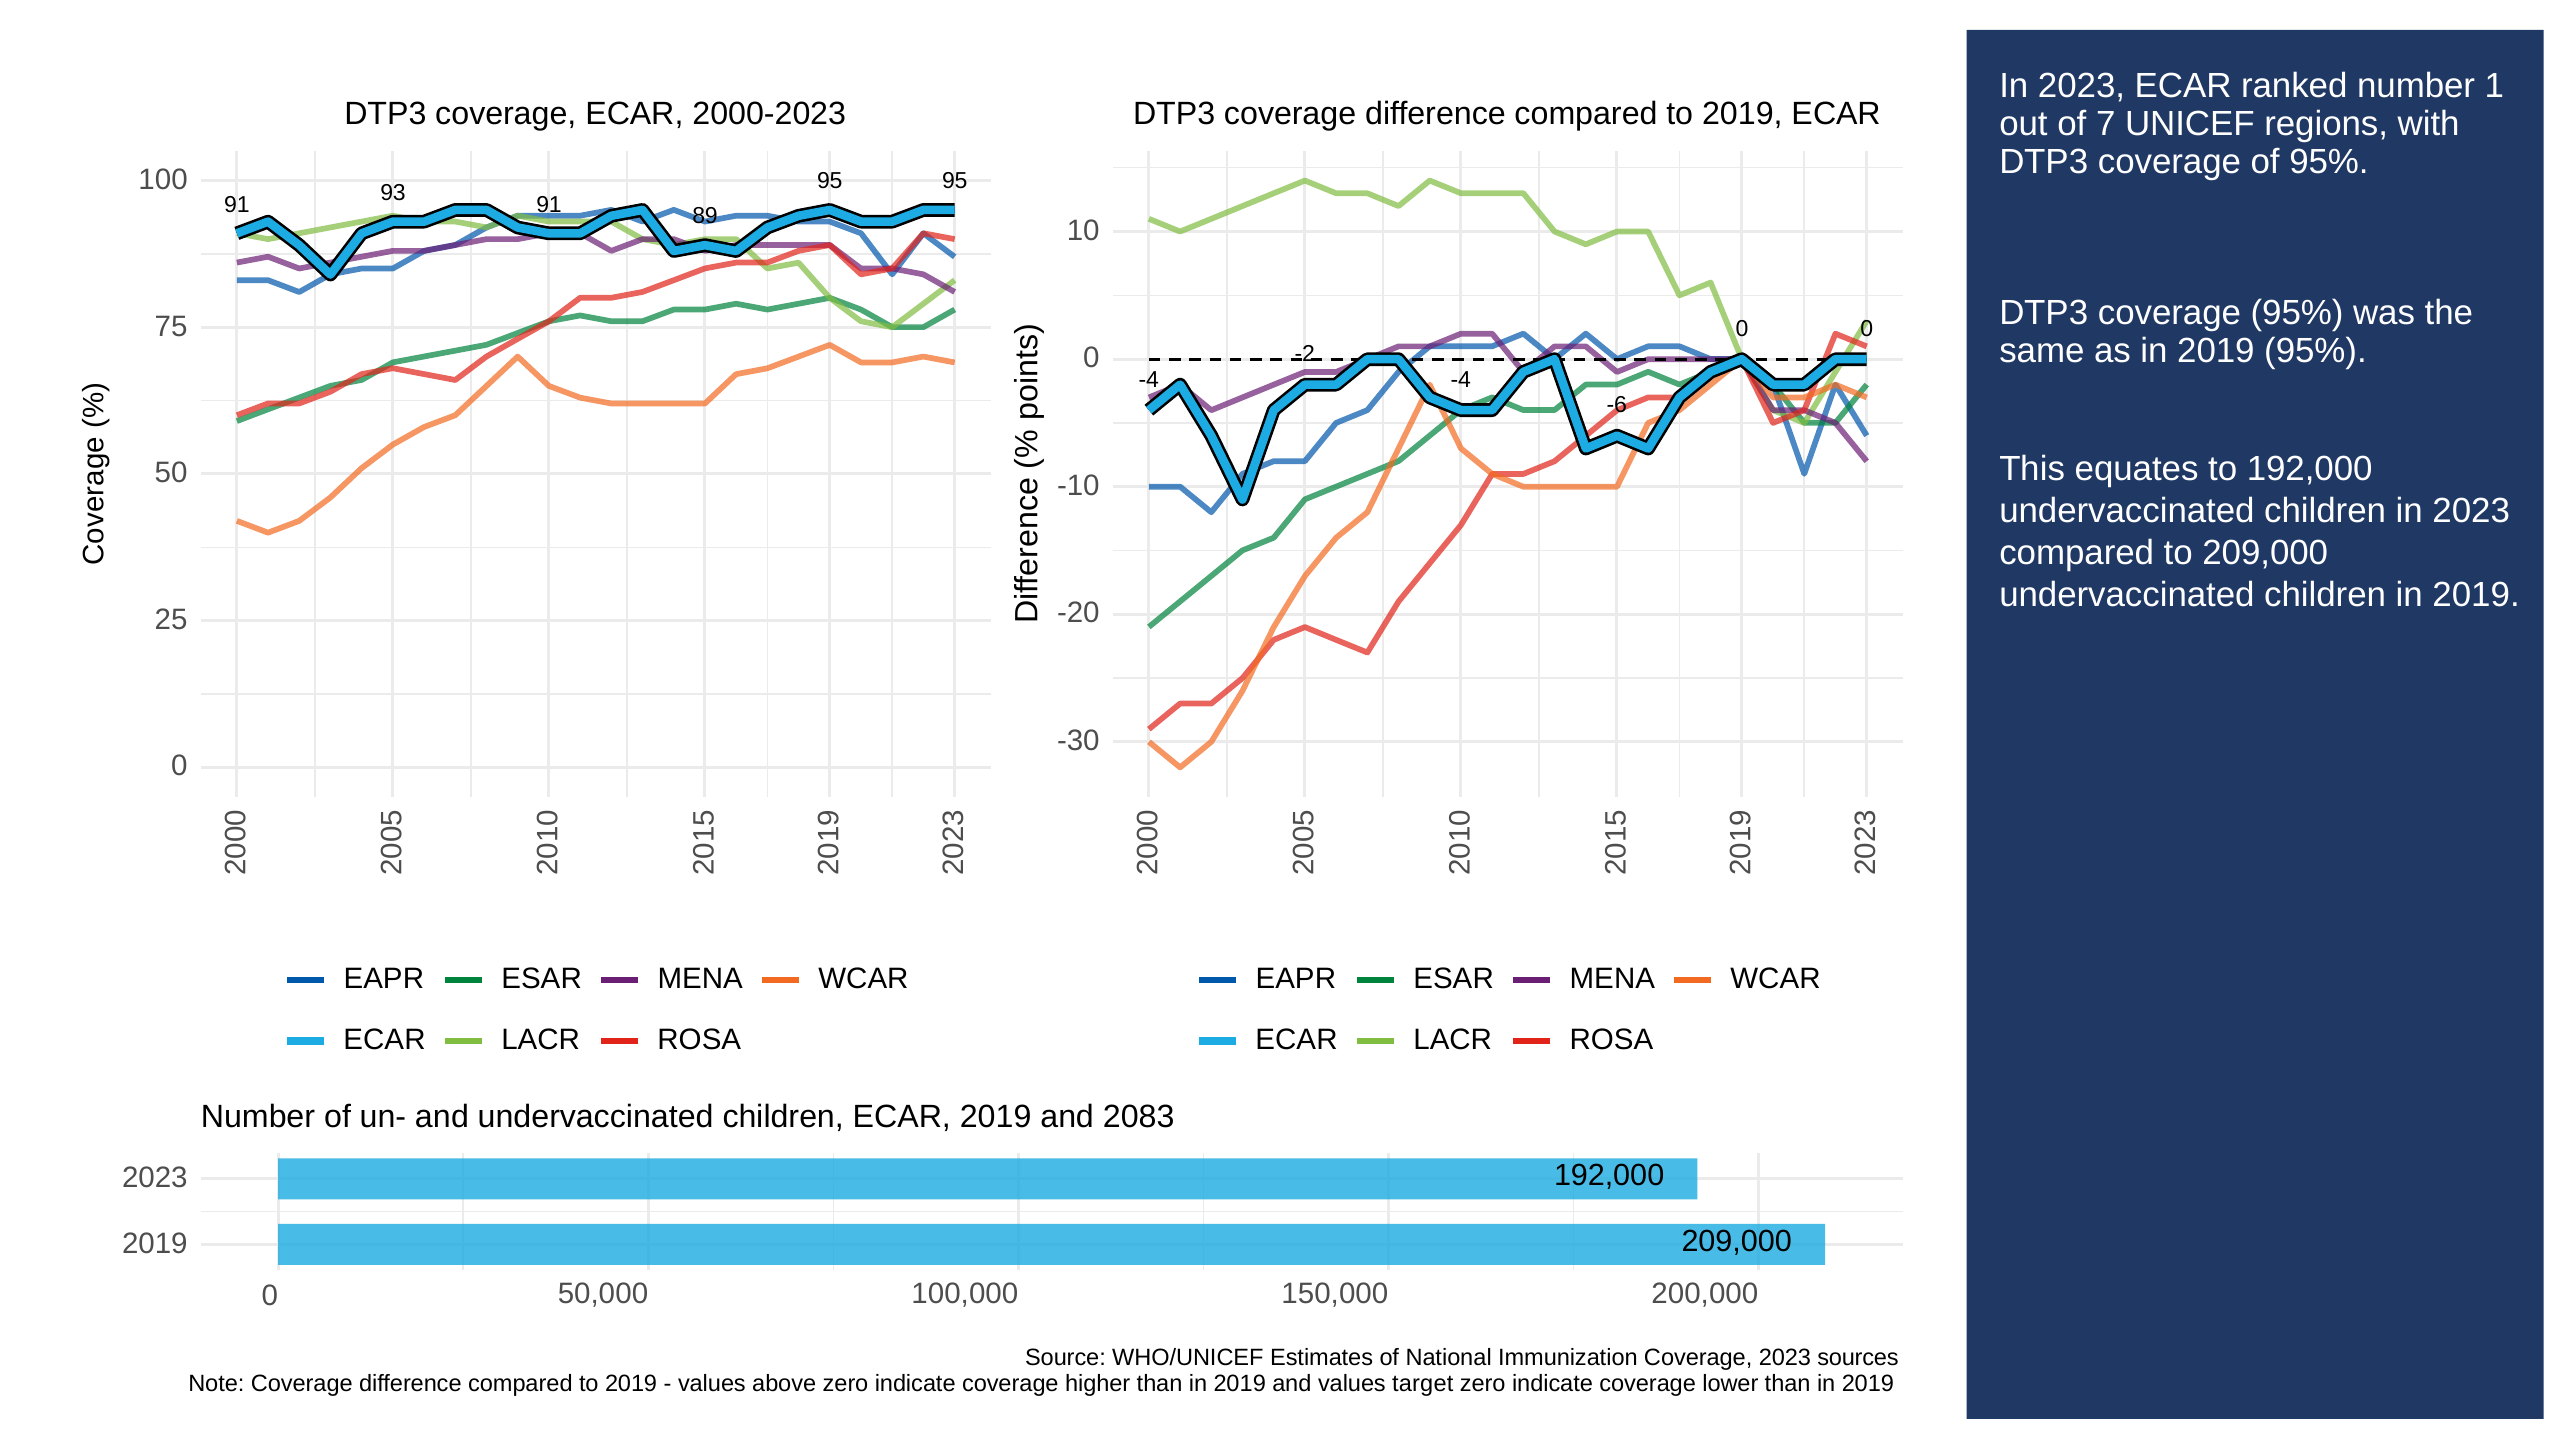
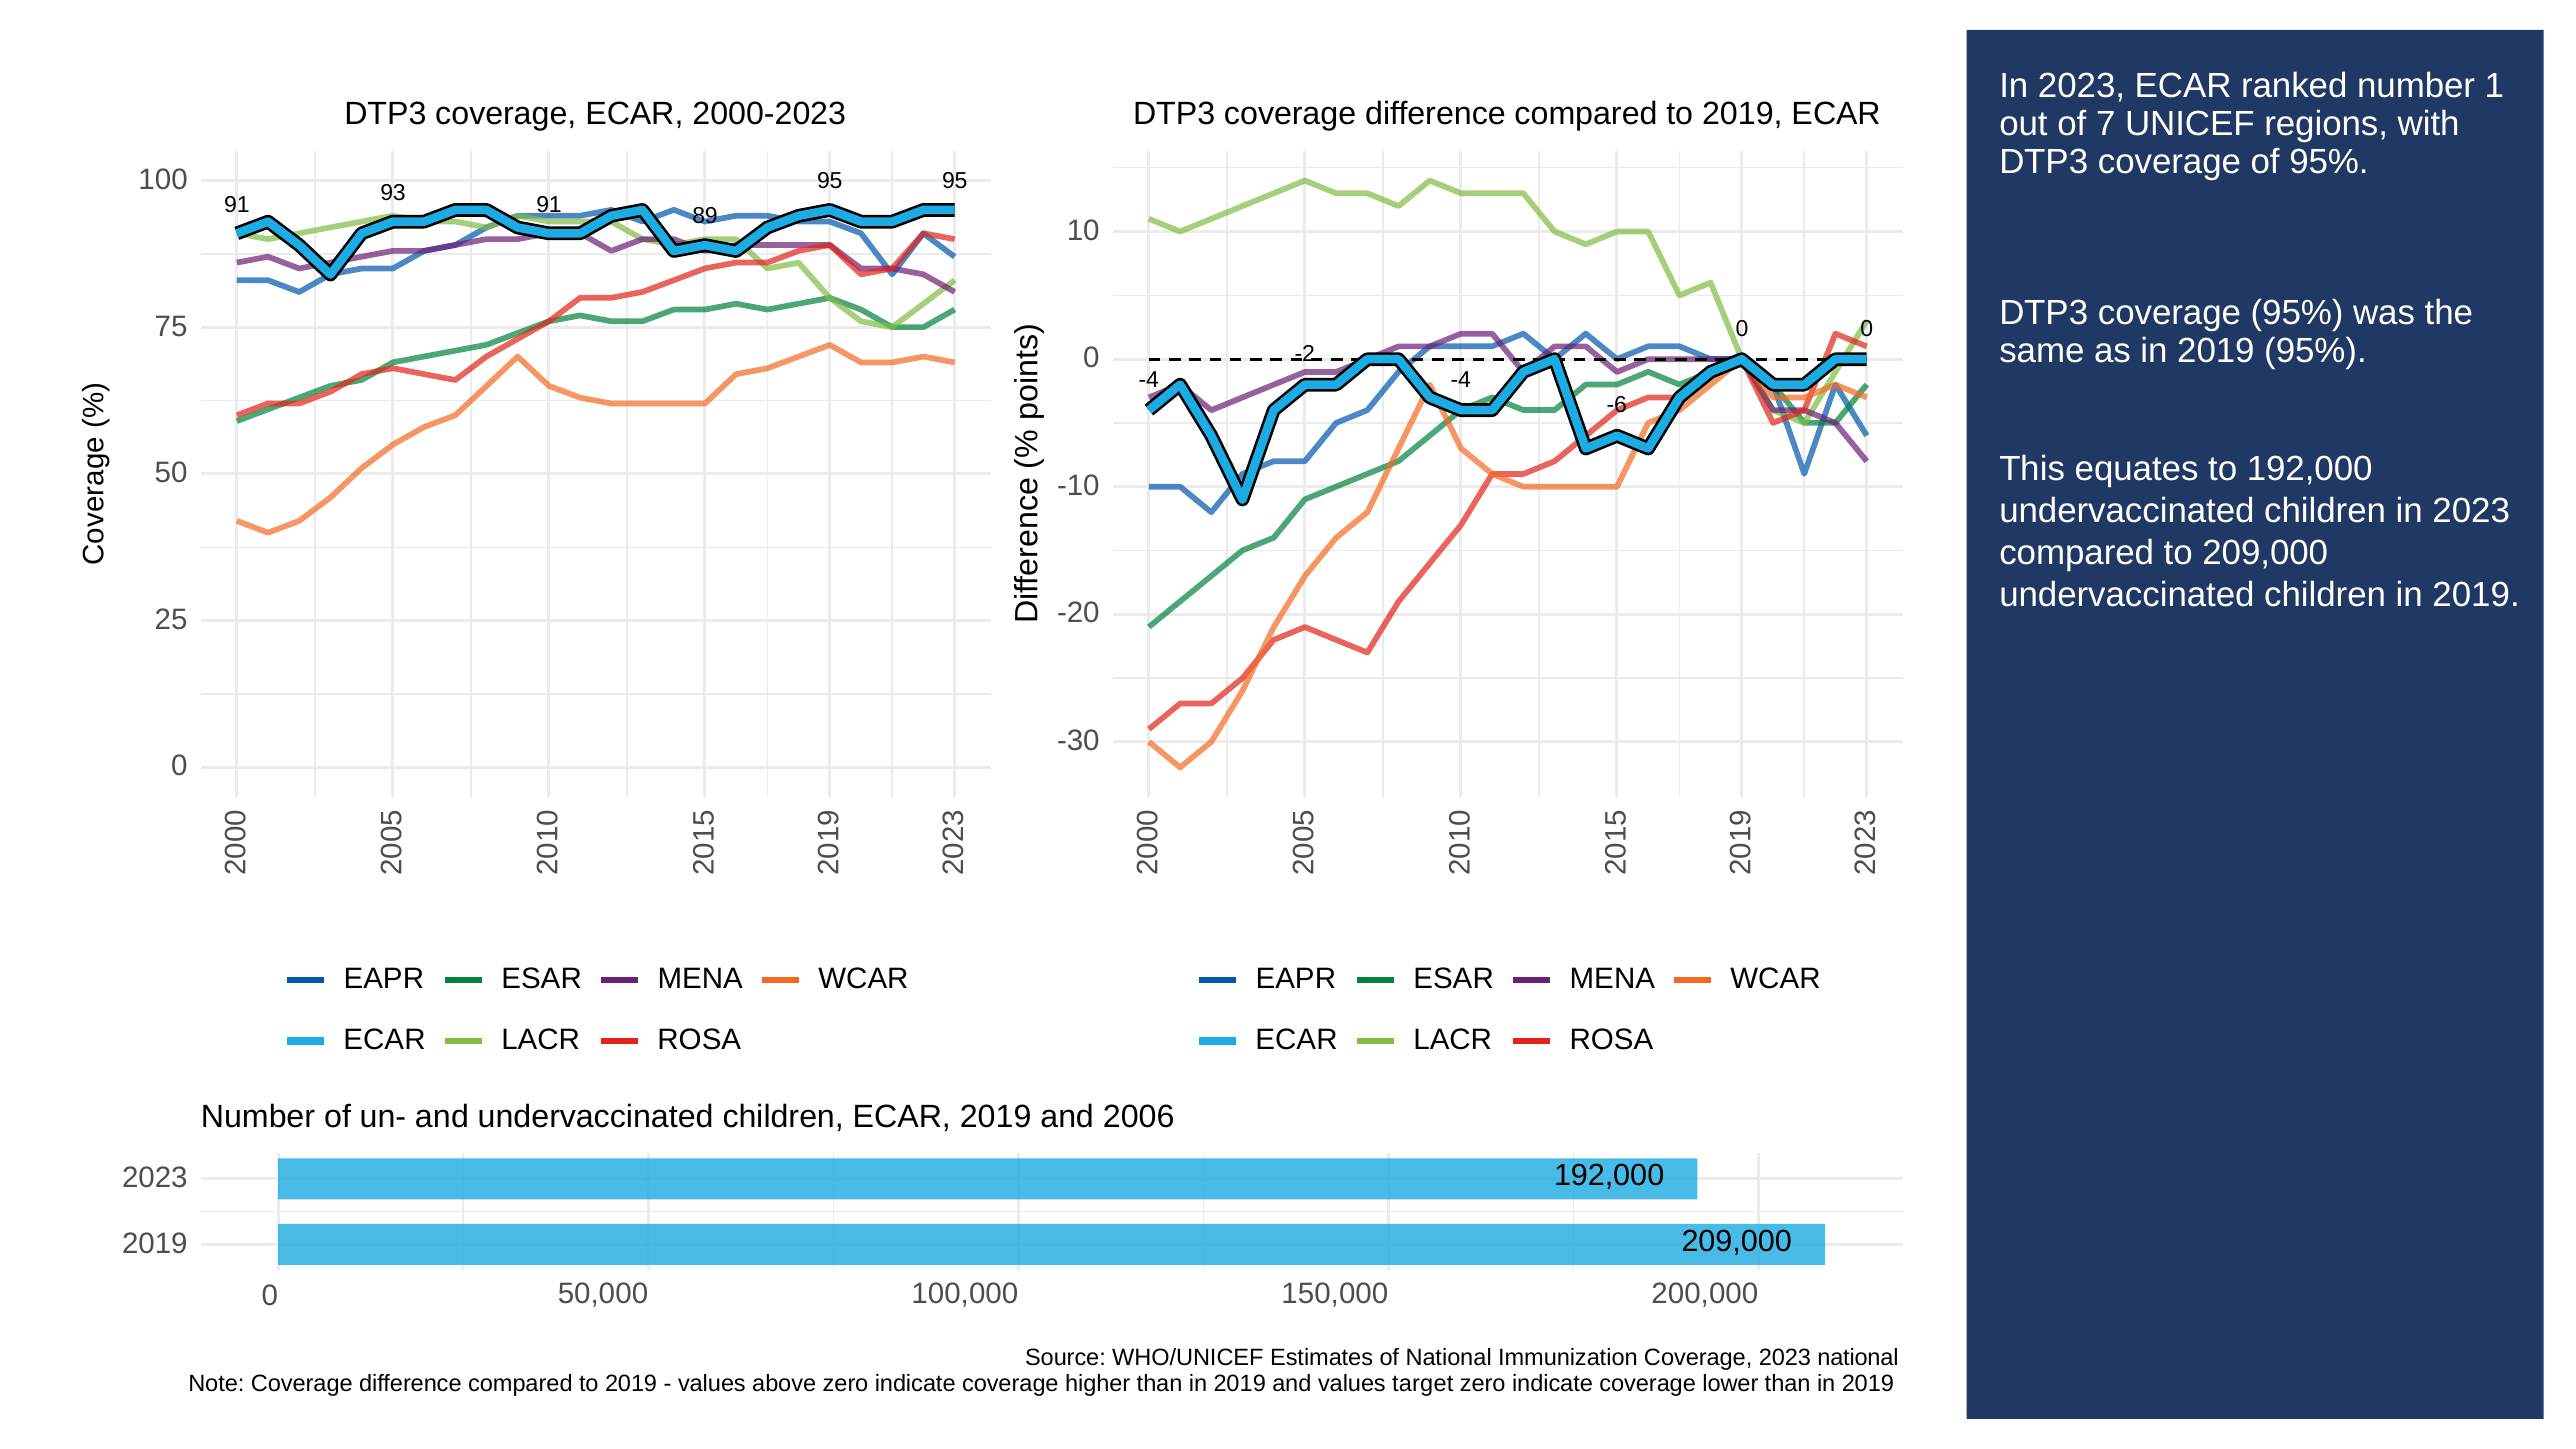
2083: 2083 -> 2006
2023 sources: sources -> national
